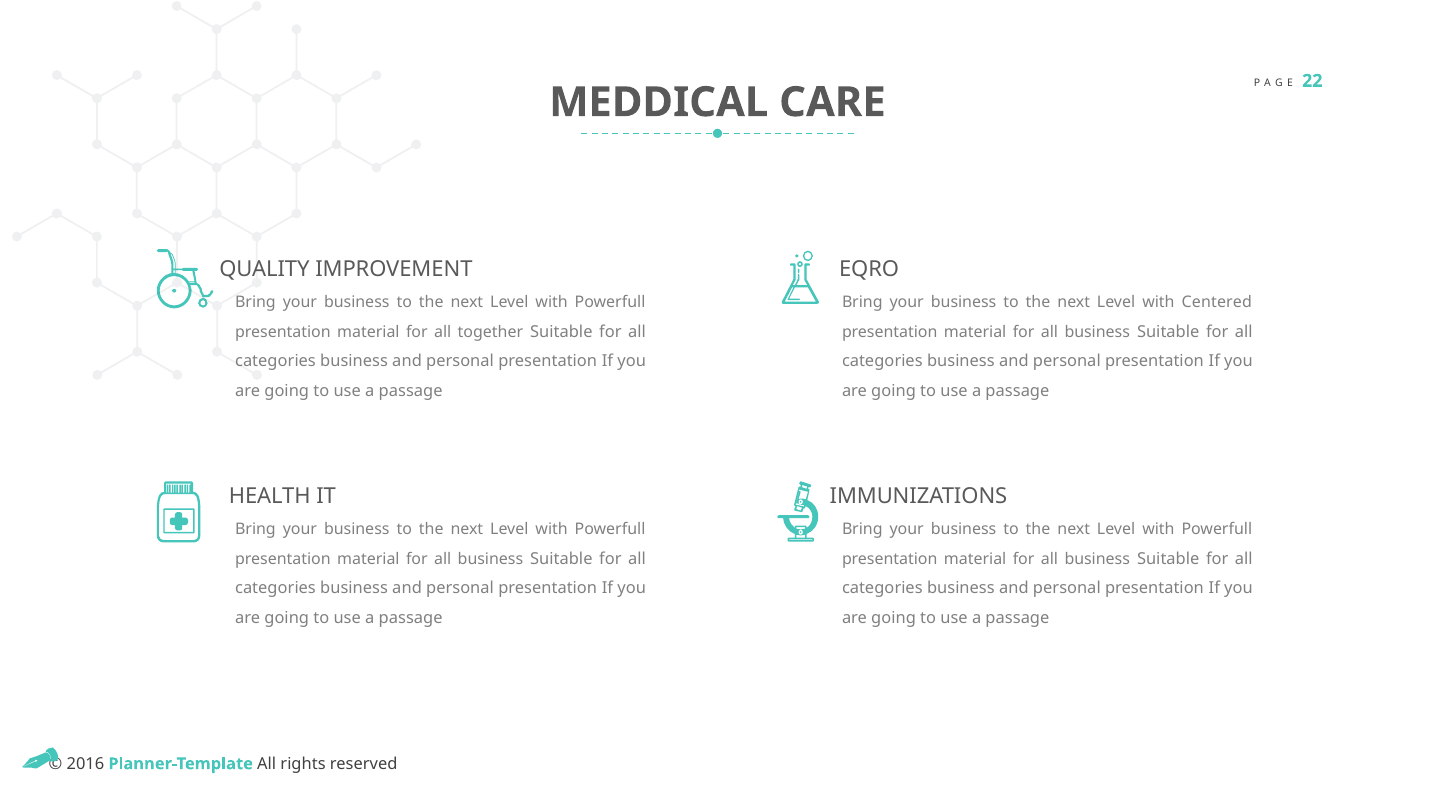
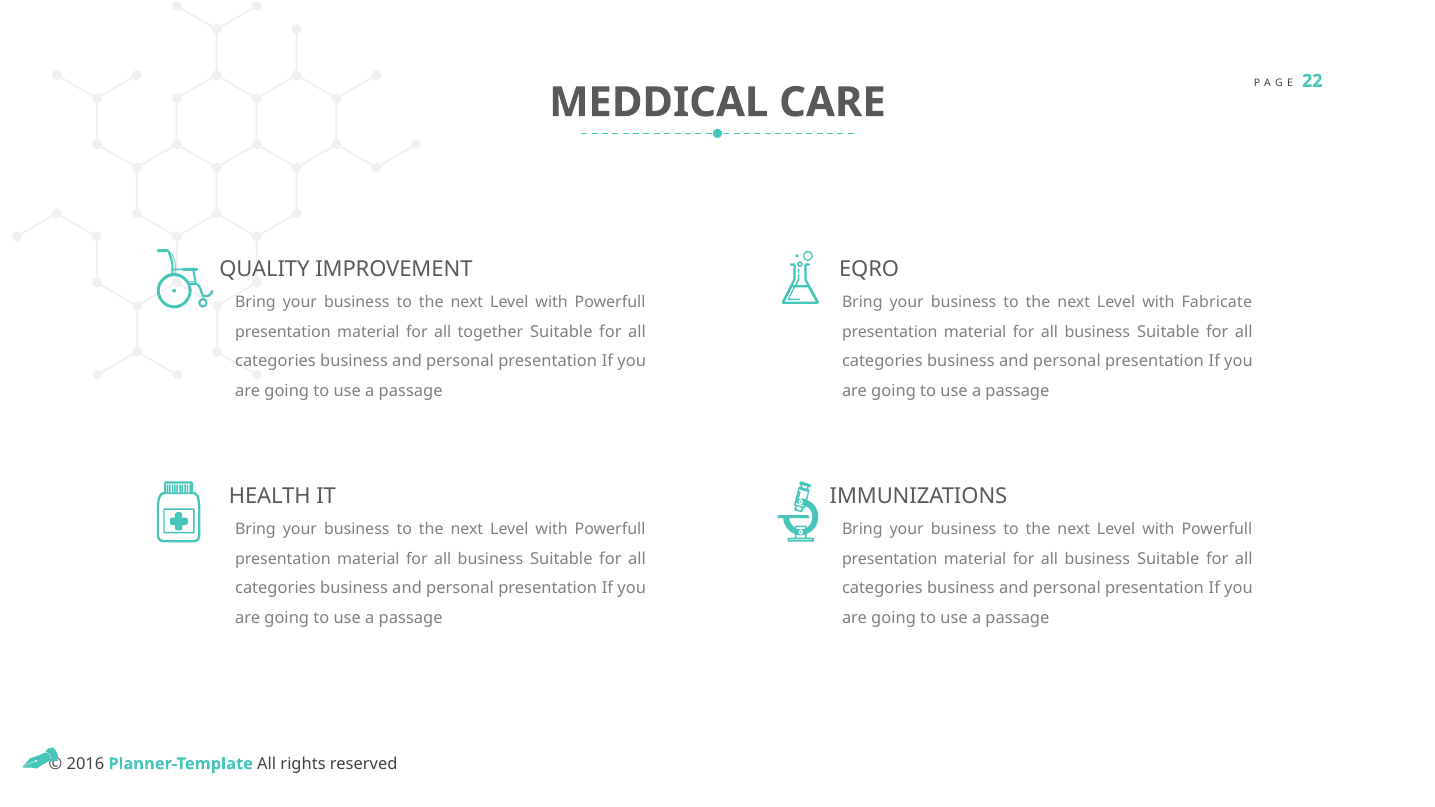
Centered: Centered -> Fabricate
